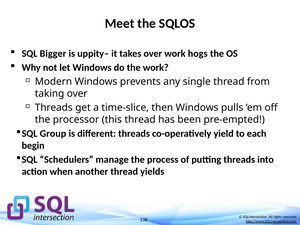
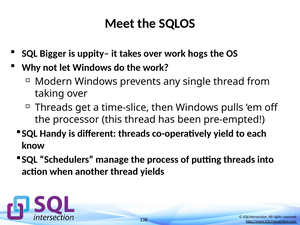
Group: Group -> Handy
begin: begin -> know
